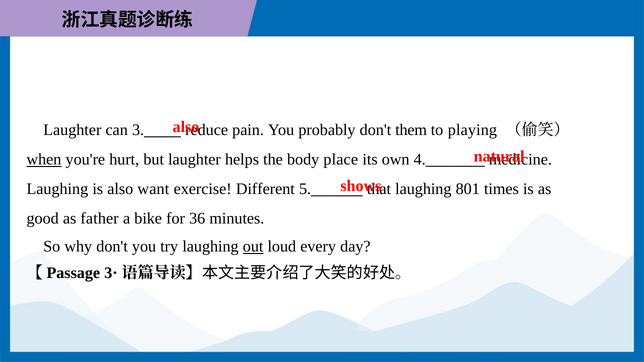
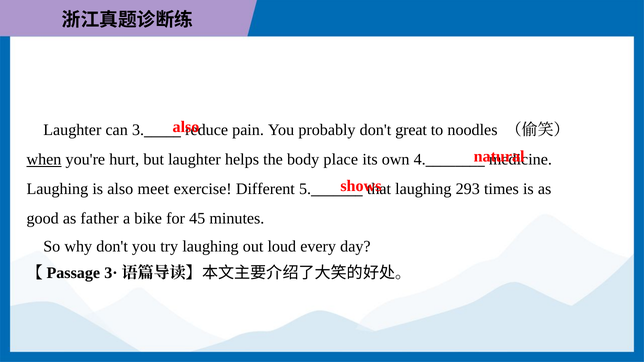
them: them -> great
playing: playing -> noodles
want: want -> meet
801: 801 -> 293
36: 36 -> 45
out underline: present -> none
